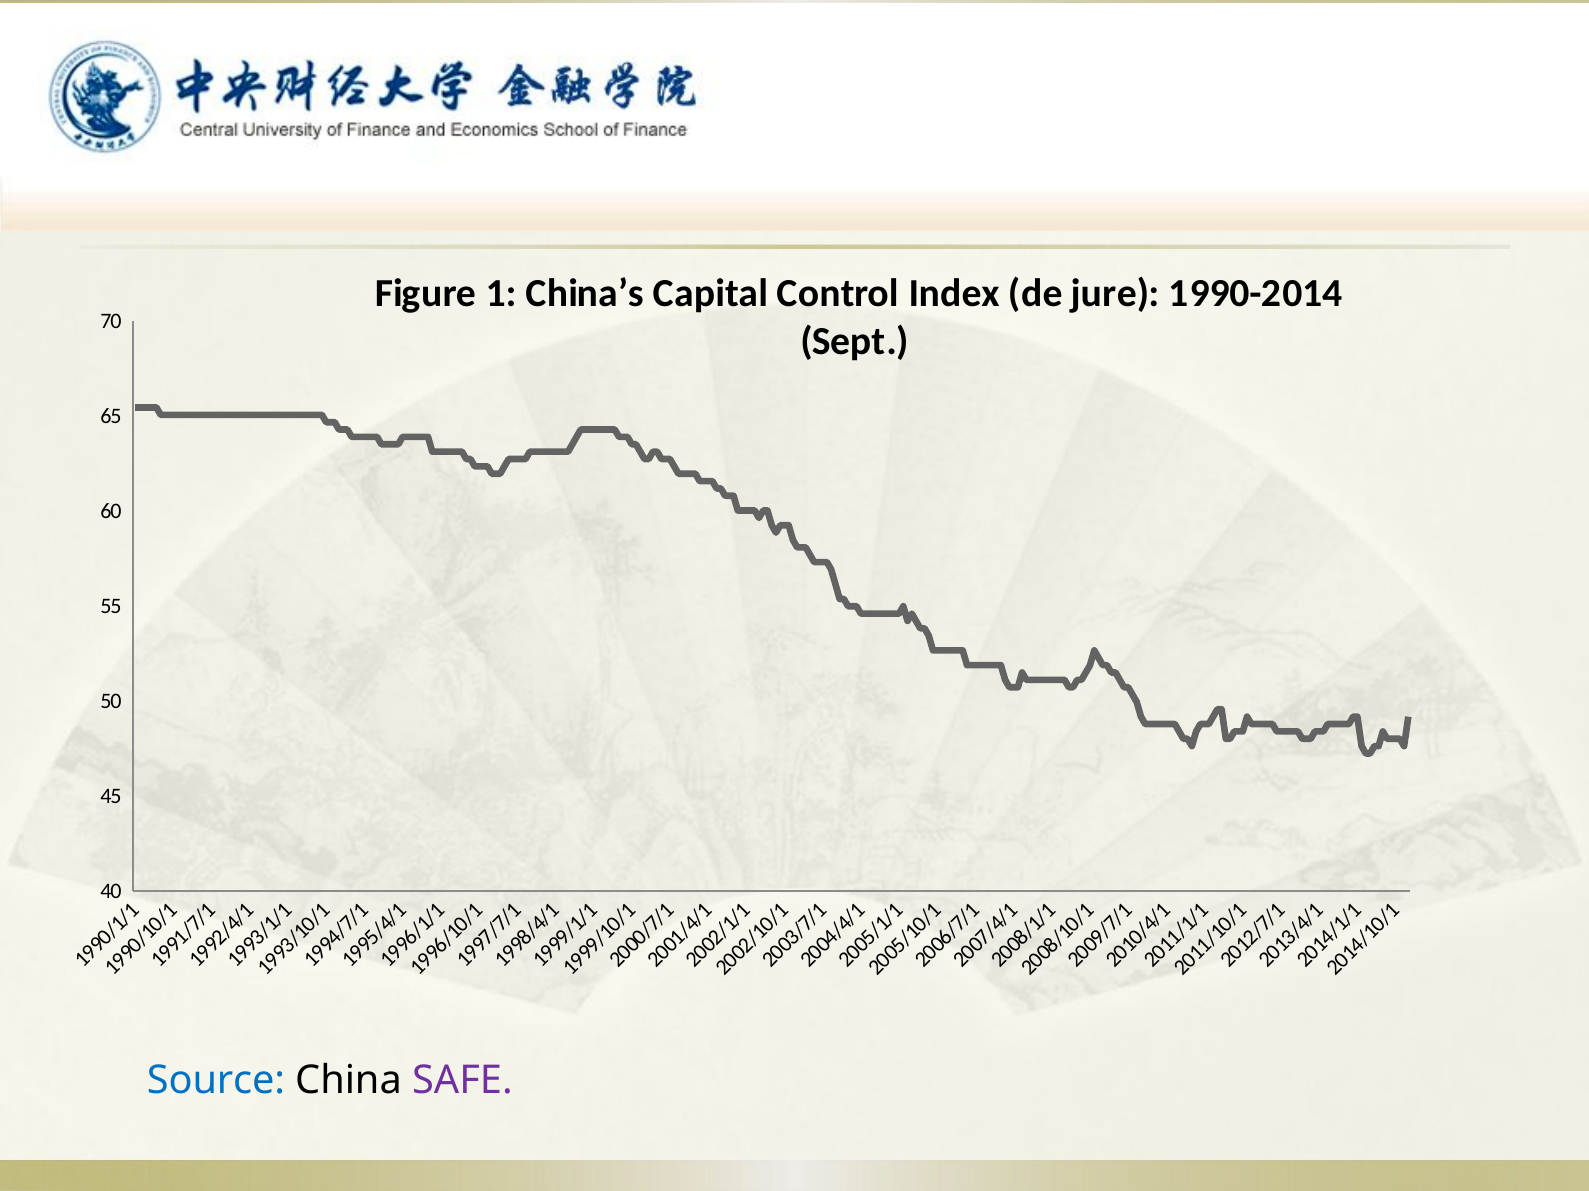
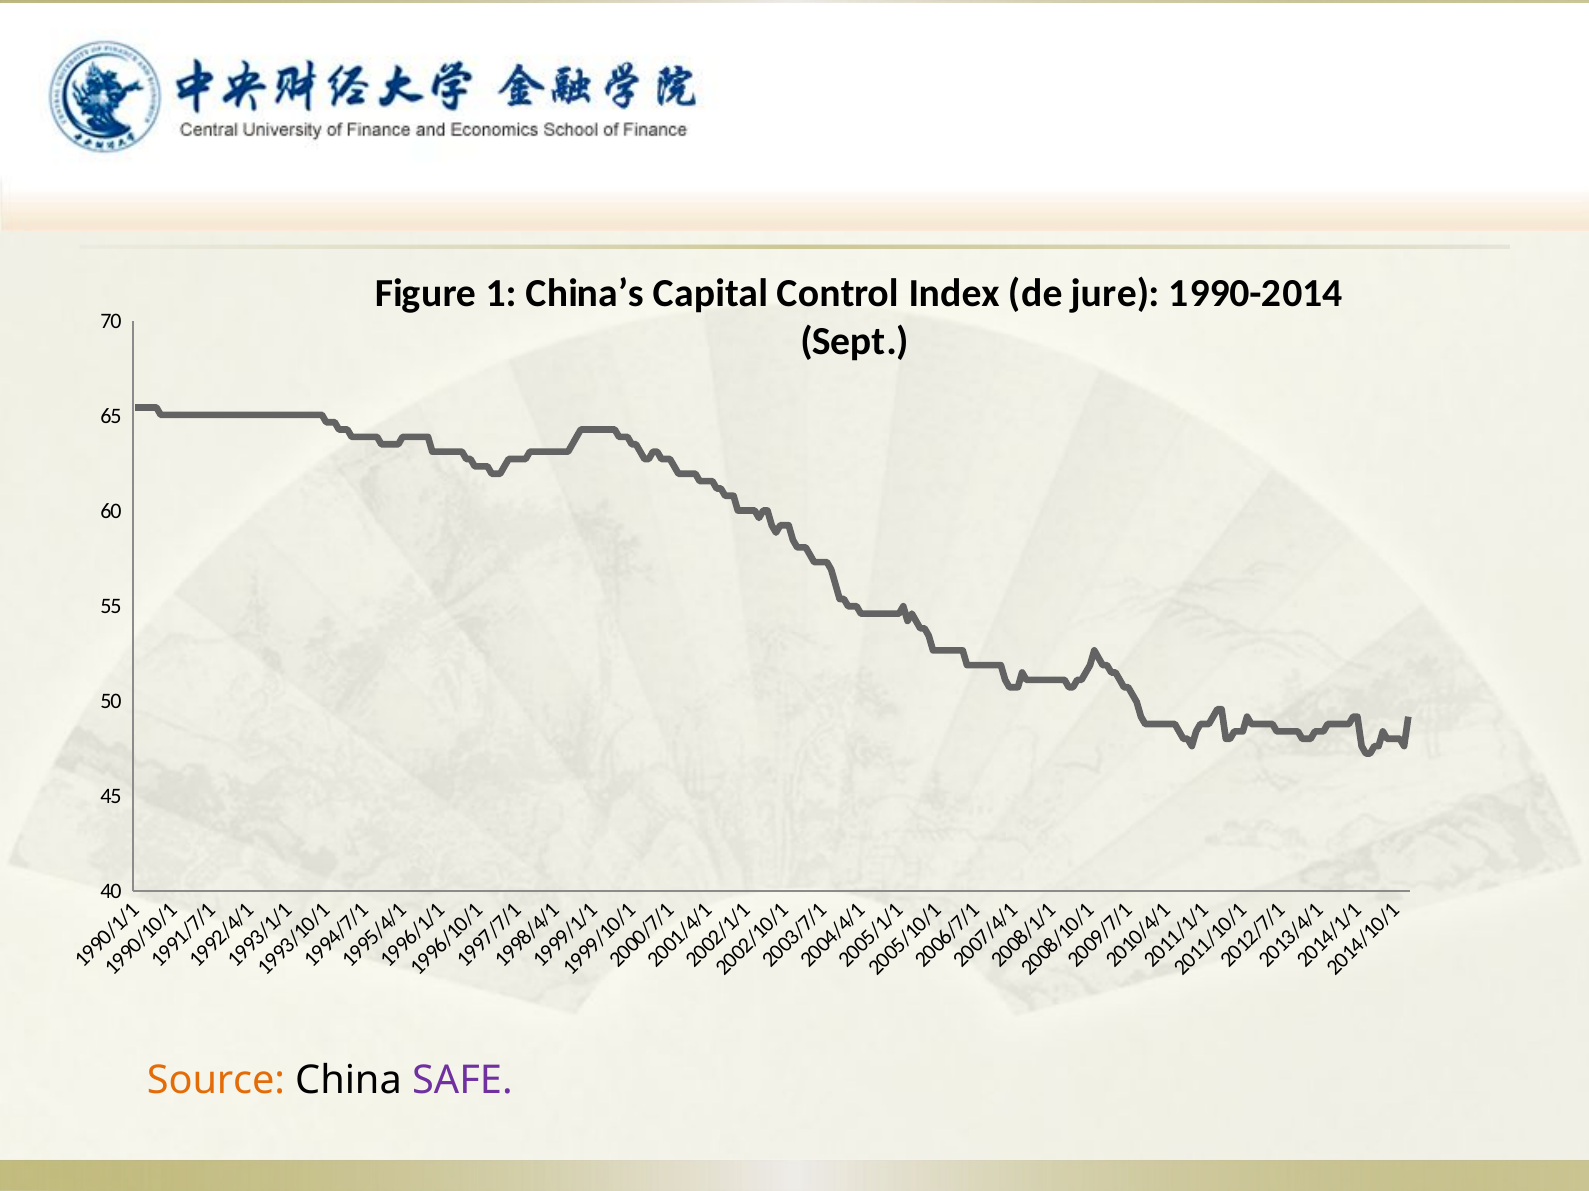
Source colour: blue -> orange
